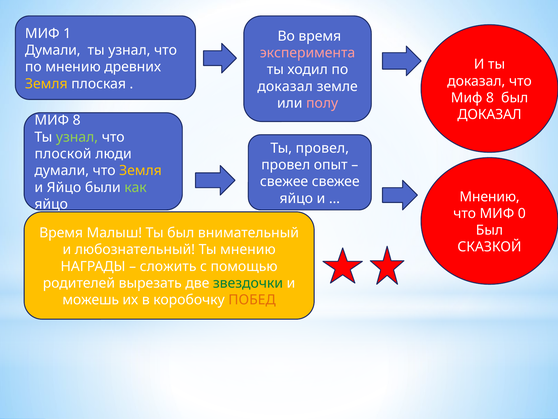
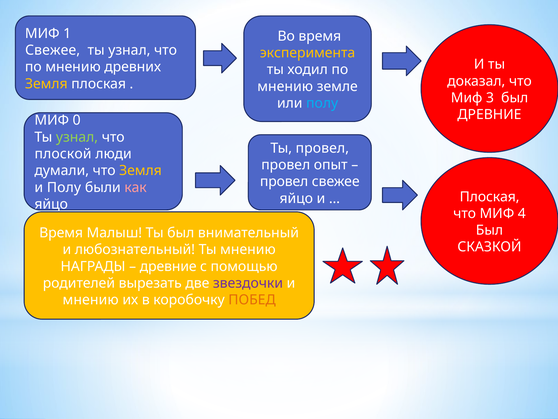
Думали at (53, 50): Думали -> Свежее
эксперимента colour: pink -> yellow
доказал at (285, 86): доказал -> мнению
8 at (490, 98): 8 -> 3
полу at (322, 103) colour: pink -> light blue
ДОКАЗАЛ at (490, 114): ДОКАЗАЛ -> ДРЕВНИЕ
8 at (77, 120): 8 -> 0
свежее at (284, 181): свежее -> провел
и Яйцо: Яйцо -> Полу
как colour: light green -> pink
Мнению at (490, 197): Мнению -> Плоская
0: 0 -> 4
сложить at (168, 266): сложить -> древние
звездочки colour: green -> purple
можешь at (91, 300): можешь -> мнению
